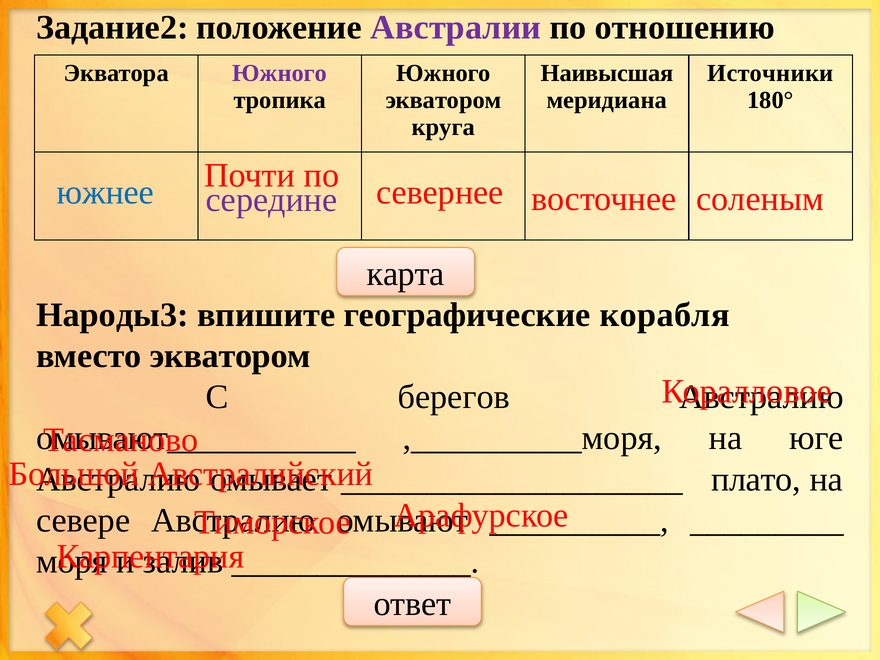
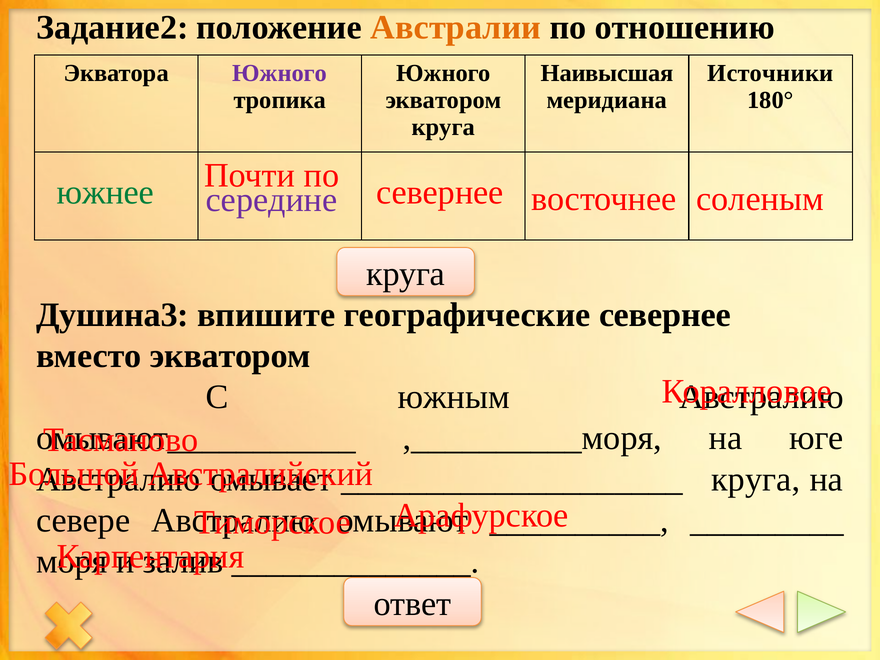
Австралии colour: purple -> orange
южнее colour: blue -> green
карта at (406, 274): карта -> круга
Народы3: Народы3 -> Душина3
географические корабля: корабля -> севернее
берегов: берегов -> южным
плато at (756, 479): плато -> круга
